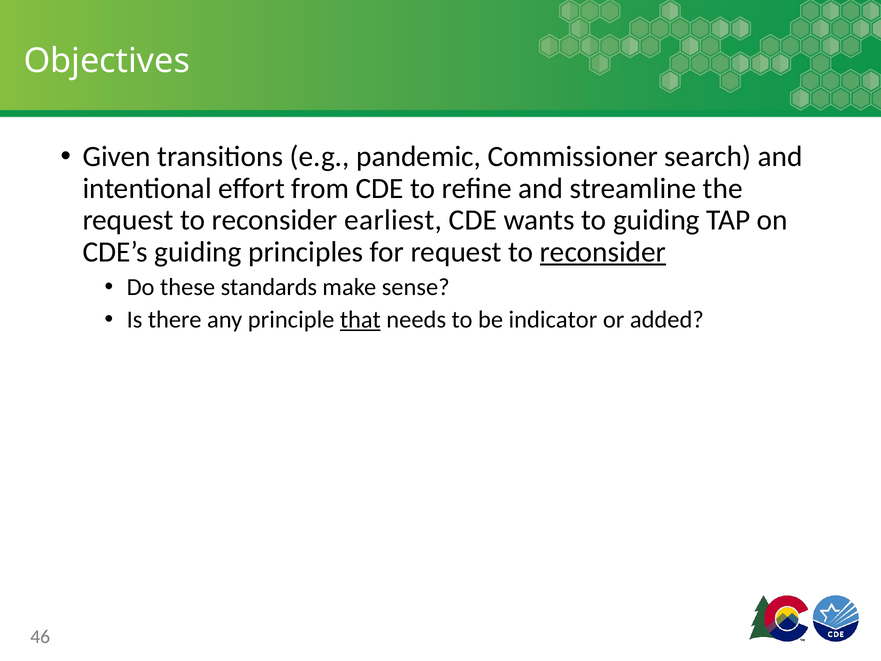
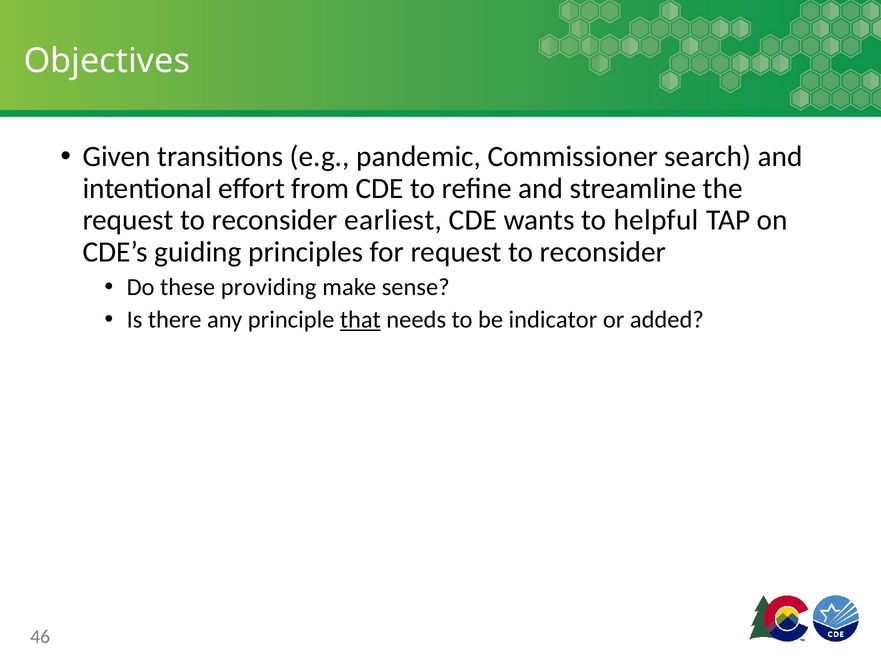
to guiding: guiding -> helpful
reconsider at (603, 252) underline: present -> none
standards: standards -> providing
